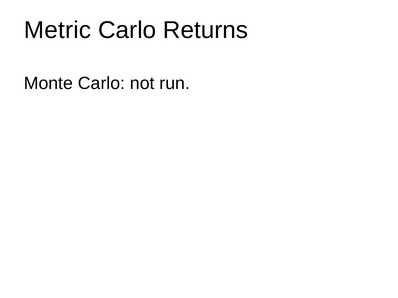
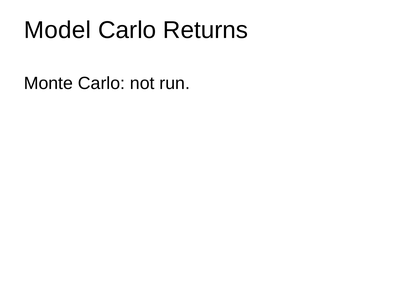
Metric: Metric -> Model
